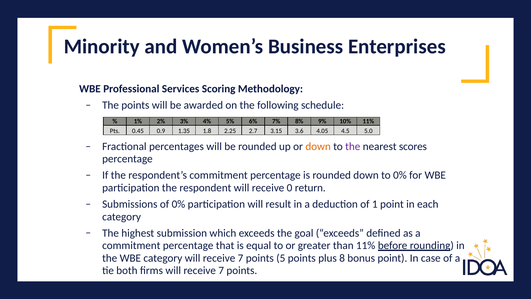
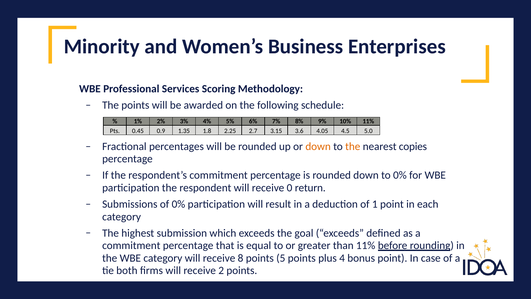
the at (353, 146) colour: purple -> orange
scores: scores -> copies
category will receive 7: 7 -> 8
8: 8 -> 4
firms will receive 7: 7 -> 2
